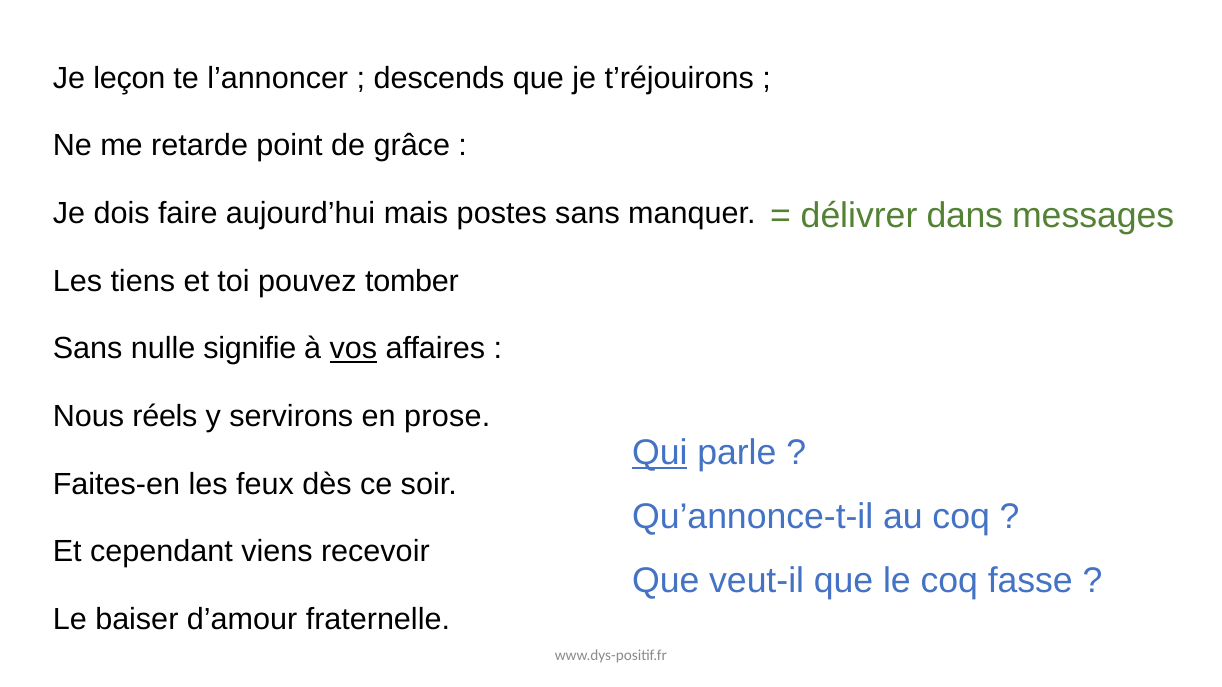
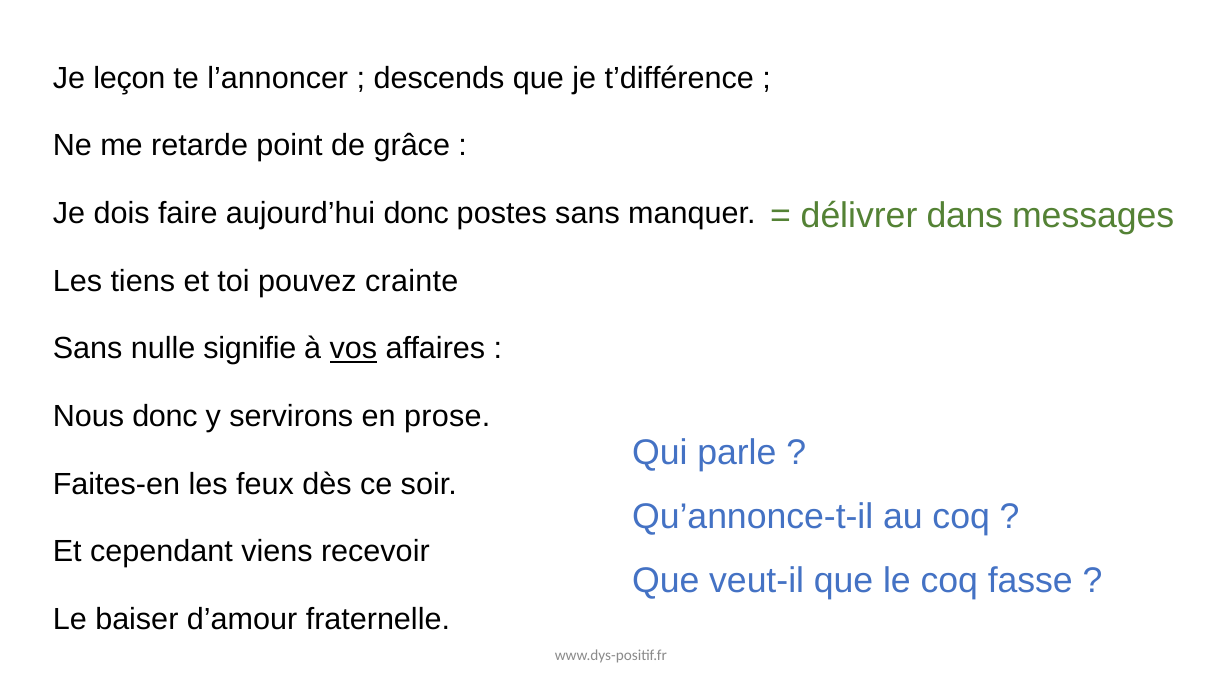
t’réjouirons: t’réjouirons -> t’différence
aujourd’hui mais: mais -> donc
tomber: tomber -> crainte
Nous réels: réels -> donc
Qui underline: present -> none
